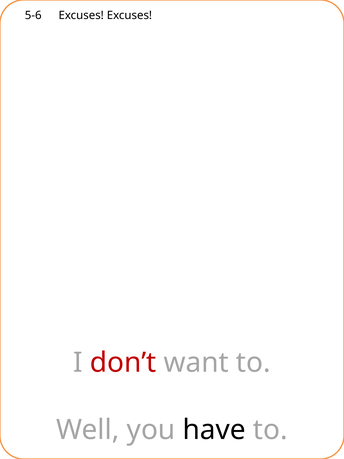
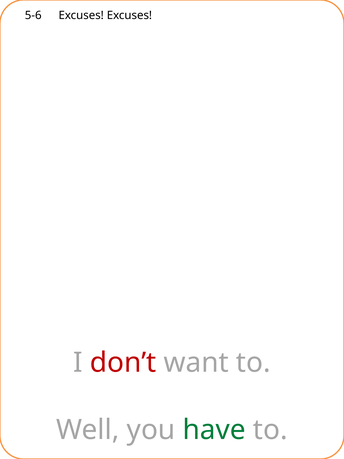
have colour: black -> green
